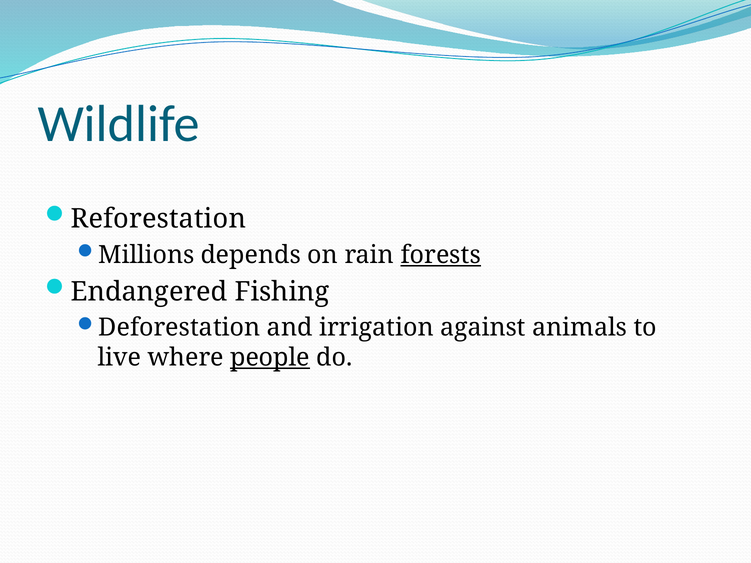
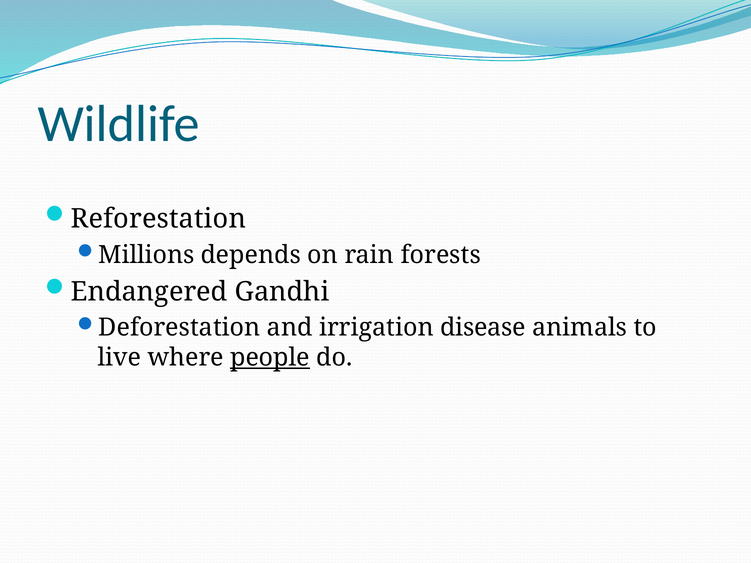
forests underline: present -> none
Fishing: Fishing -> Gandhi
against: against -> disease
